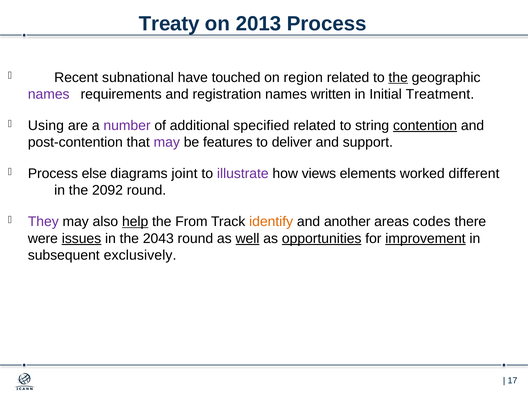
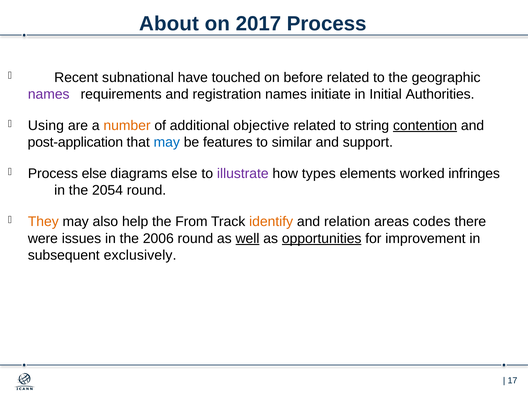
Treaty: Treaty -> About
2013: 2013 -> 2017
region: region -> before
the at (398, 77) underline: present -> none
written: written -> initiate
Treatment: Treatment -> Authorities
number colour: purple -> orange
specified: specified -> objective
post-contention: post-contention -> post-application
may at (167, 142) colour: purple -> blue
deliver: deliver -> similar
diagrams joint: joint -> else
views: views -> types
different: different -> infringes
2092: 2092 -> 2054
They colour: purple -> orange
help underline: present -> none
another: another -> relation
issues underline: present -> none
2043: 2043 -> 2006
improvement underline: present -> none
